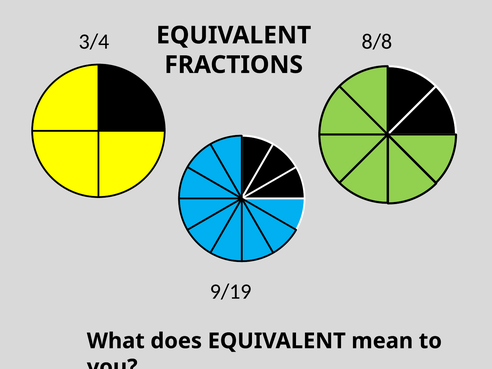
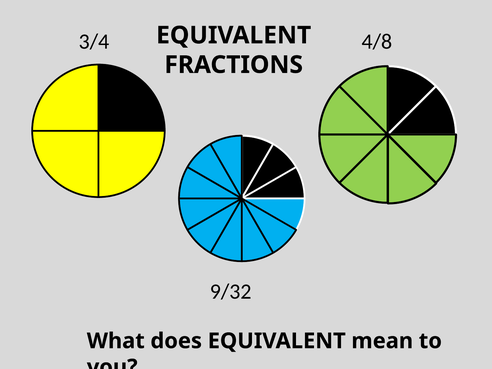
8/8: 8/8 -> 4/8
9/19: 9/19 -> 9/32
